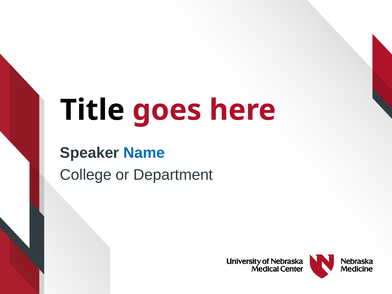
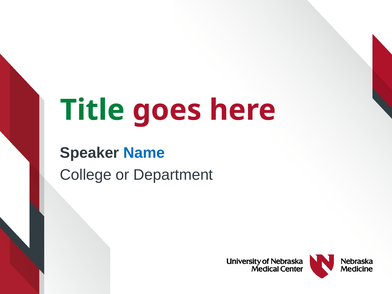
Title colour: black -> green
